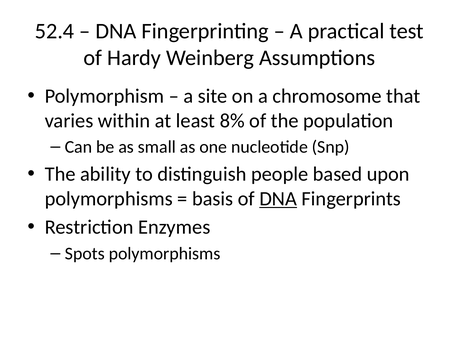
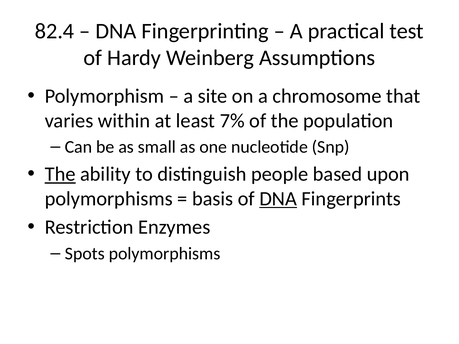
52.4: 52.4 -> 82.4
8%: 8% -> 7%
The at (60, 174) underline: none -> present
